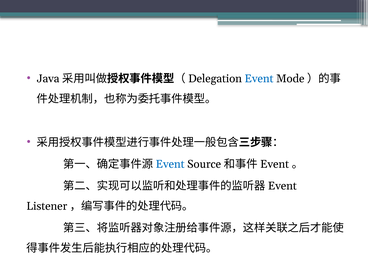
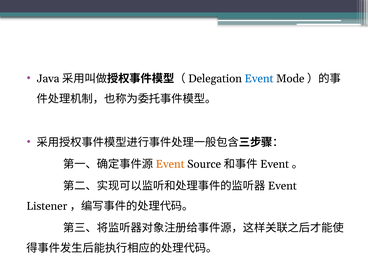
Event at (170, 164) colour: blue -> orange
